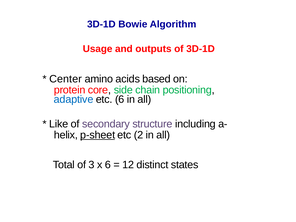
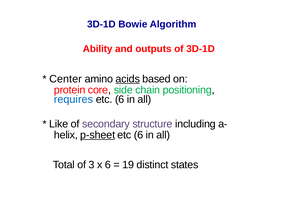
Usage: Usage -> Ability
acids underline: none -> present
adaptive: adaptive -> requires
2 at (139, 135): 2 -> 6
12: 12 -> 19
